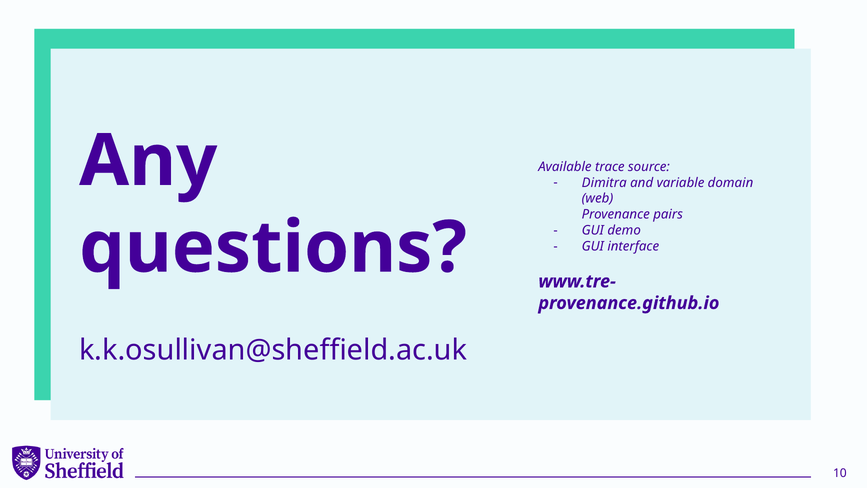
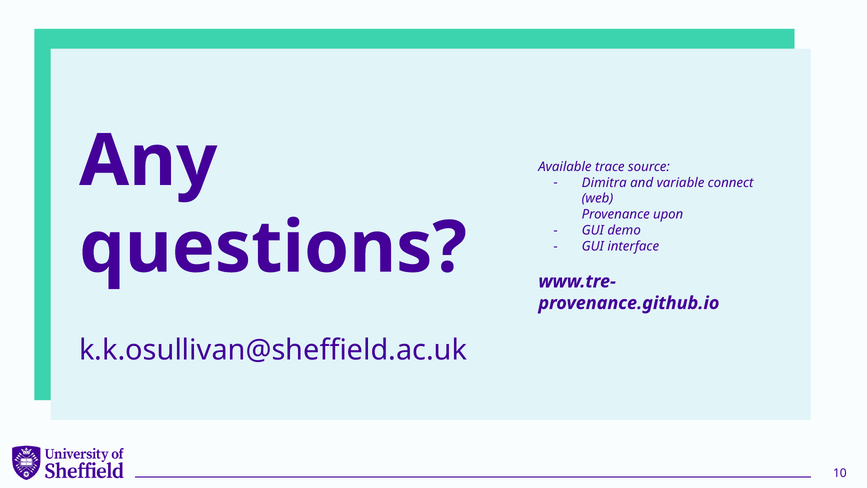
domain: domain -> connect
pairs: pairs -> upon
